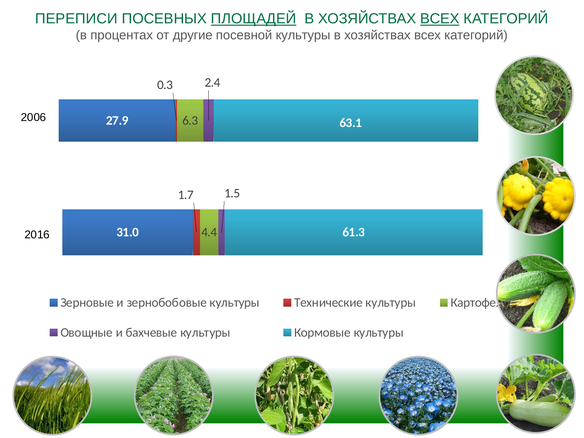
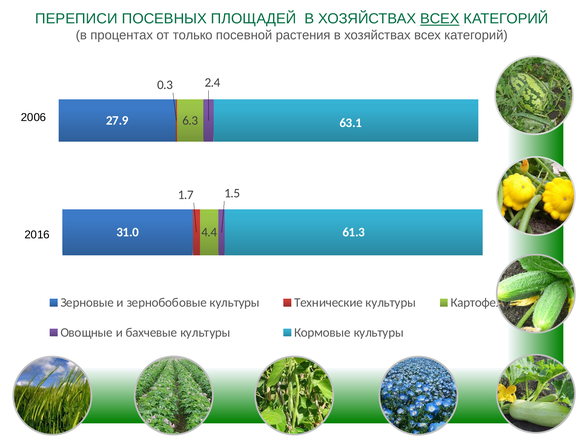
ПЛОЩАДЕЙ underline: present -> none
другие: другие -> только
посевной культуры: культуры -> растения
